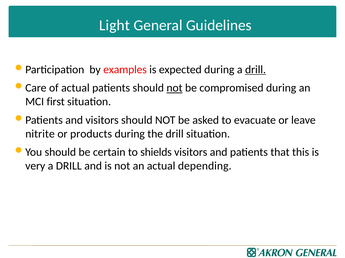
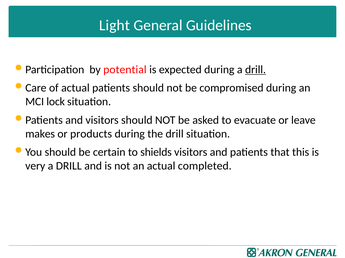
examples: examples -> potential
not at (175, 88) underline: present -> none
first: first -> lock
nitrite: nitrite -> makes
depending: depending -> completed
